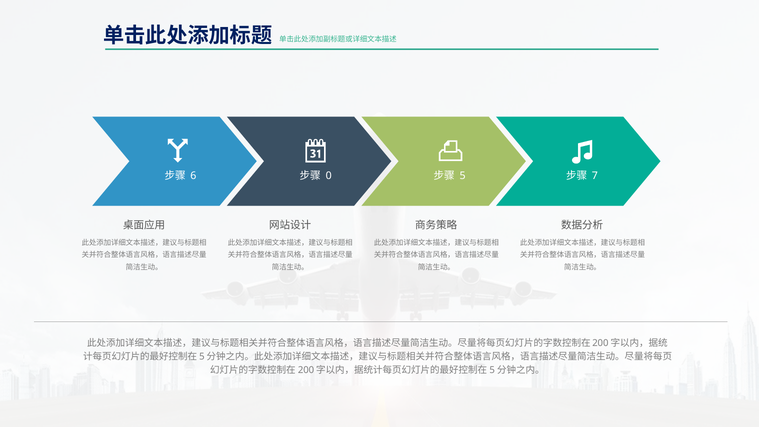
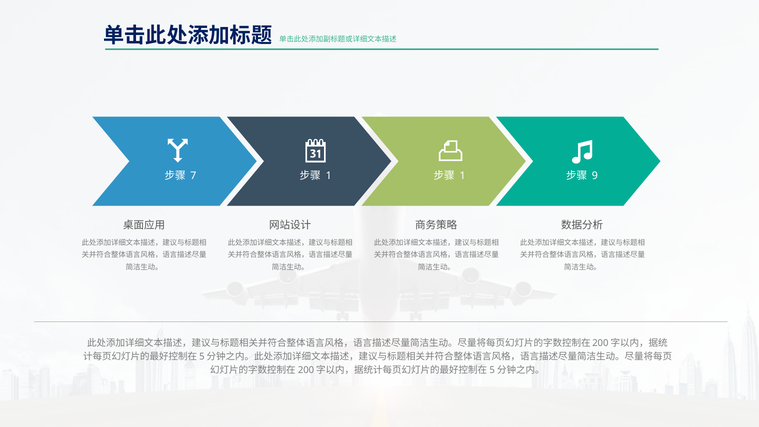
6: 6 -> 7
0 at (329, 176): 0 -> 1
5 at (463, 176): 5 -> 1
7: 7 -> 9
